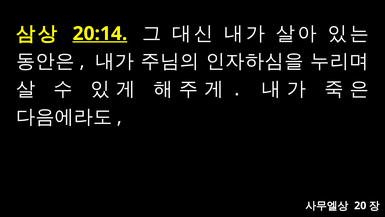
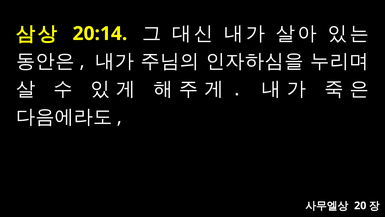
20:14 underline: present -> none
